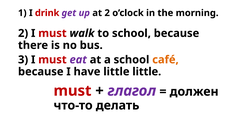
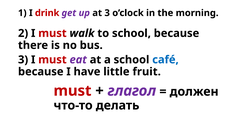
at 2: 2 -> 3
café colour: orange -> blue
little little: little -> fruit
